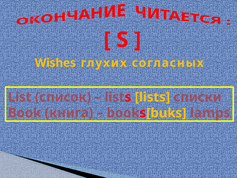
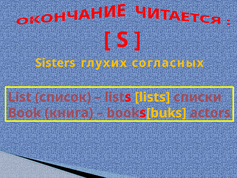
Wishes: Wishes -> Sisters
lamps: lamps -> actors
